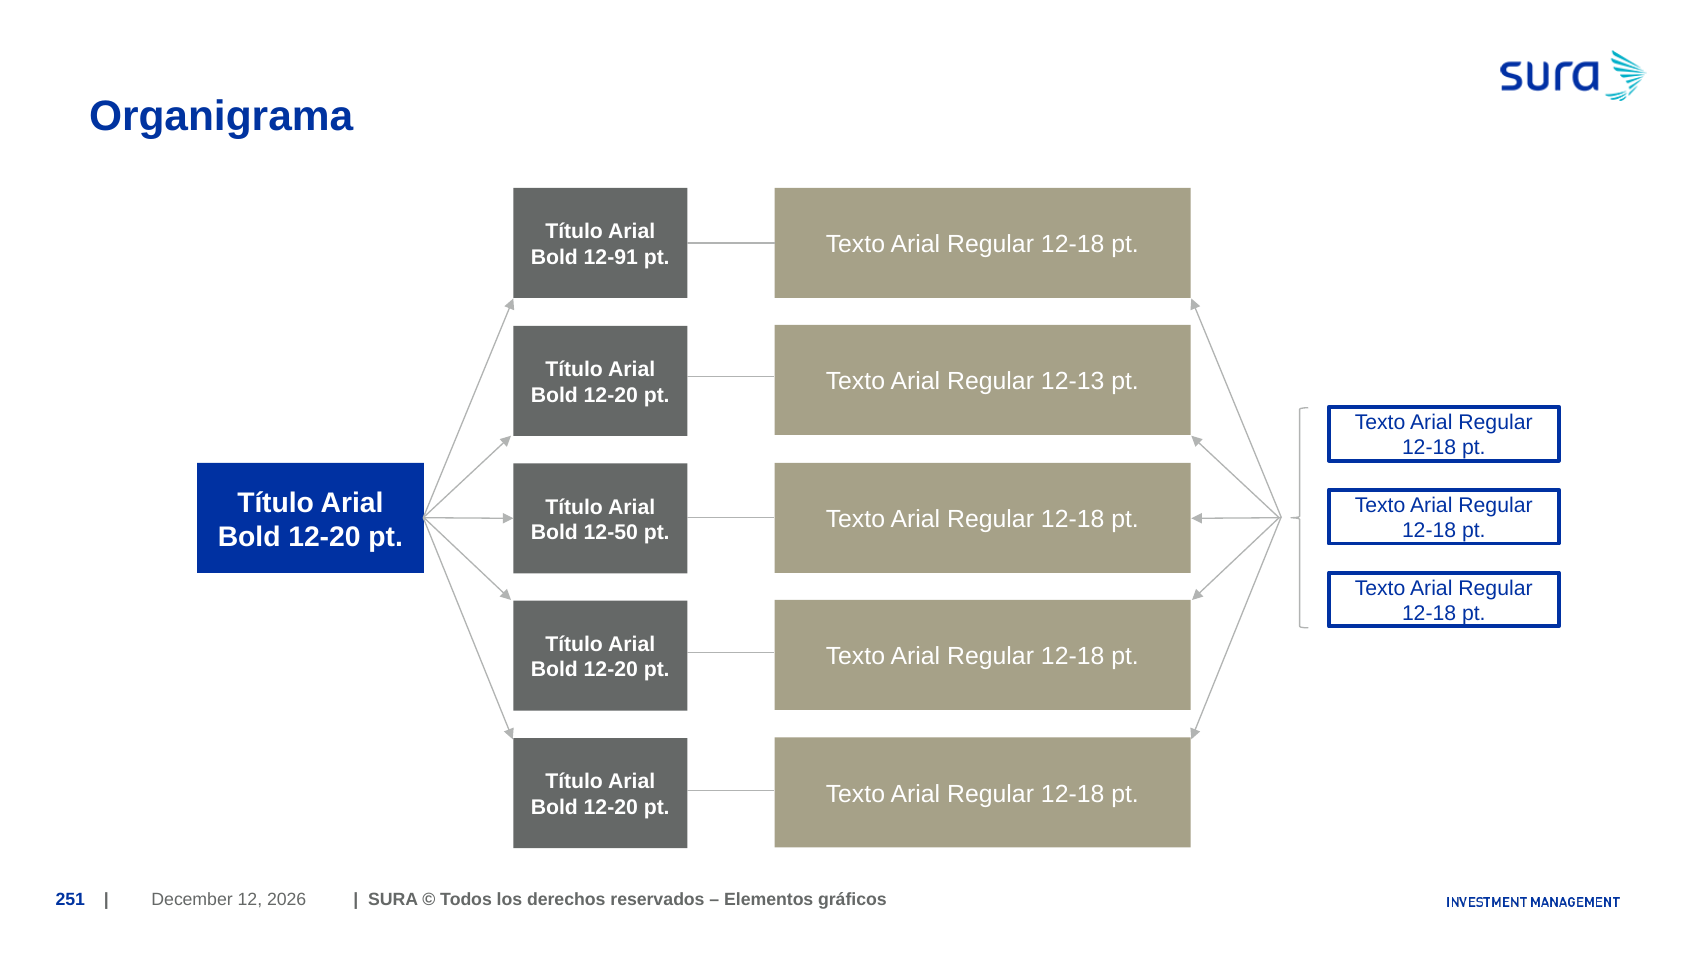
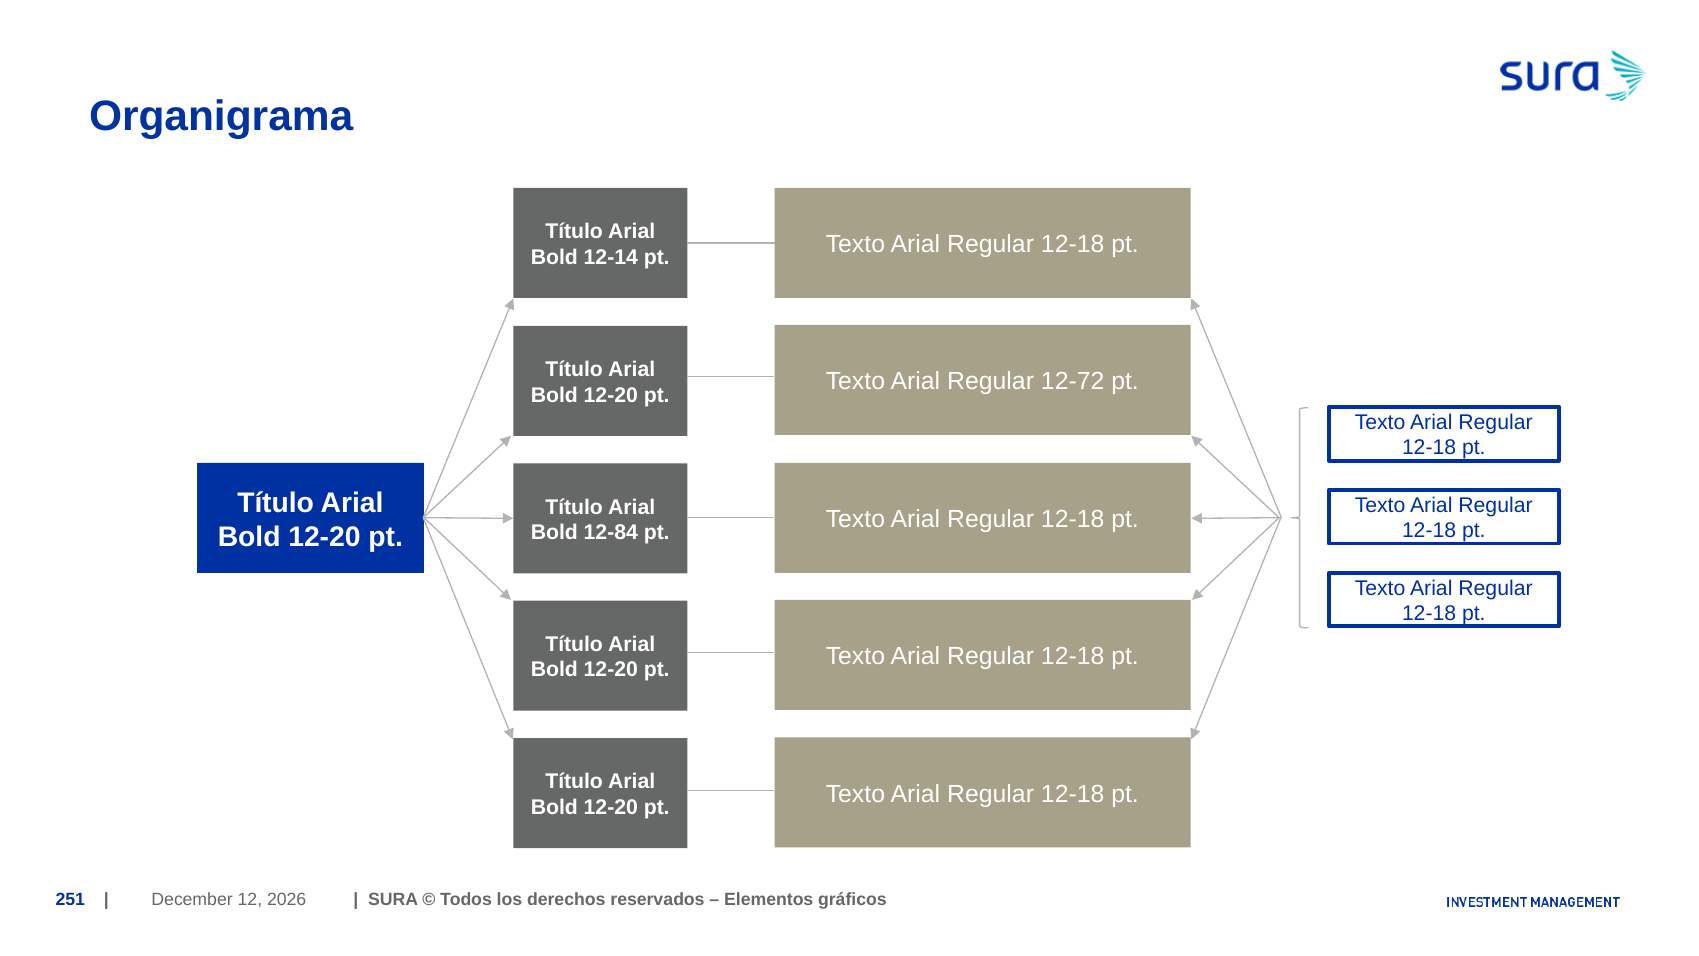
12-91: 12-91 -> 12-14
12-13: 12-13 -> 12-72
12-50: 12-50 -> 12-84
